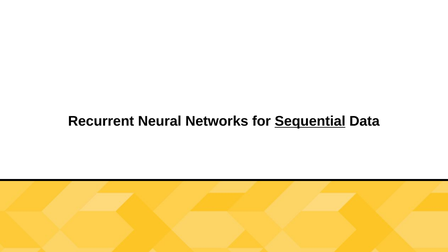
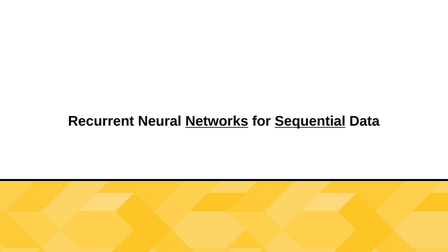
Networks underline: none -> present
